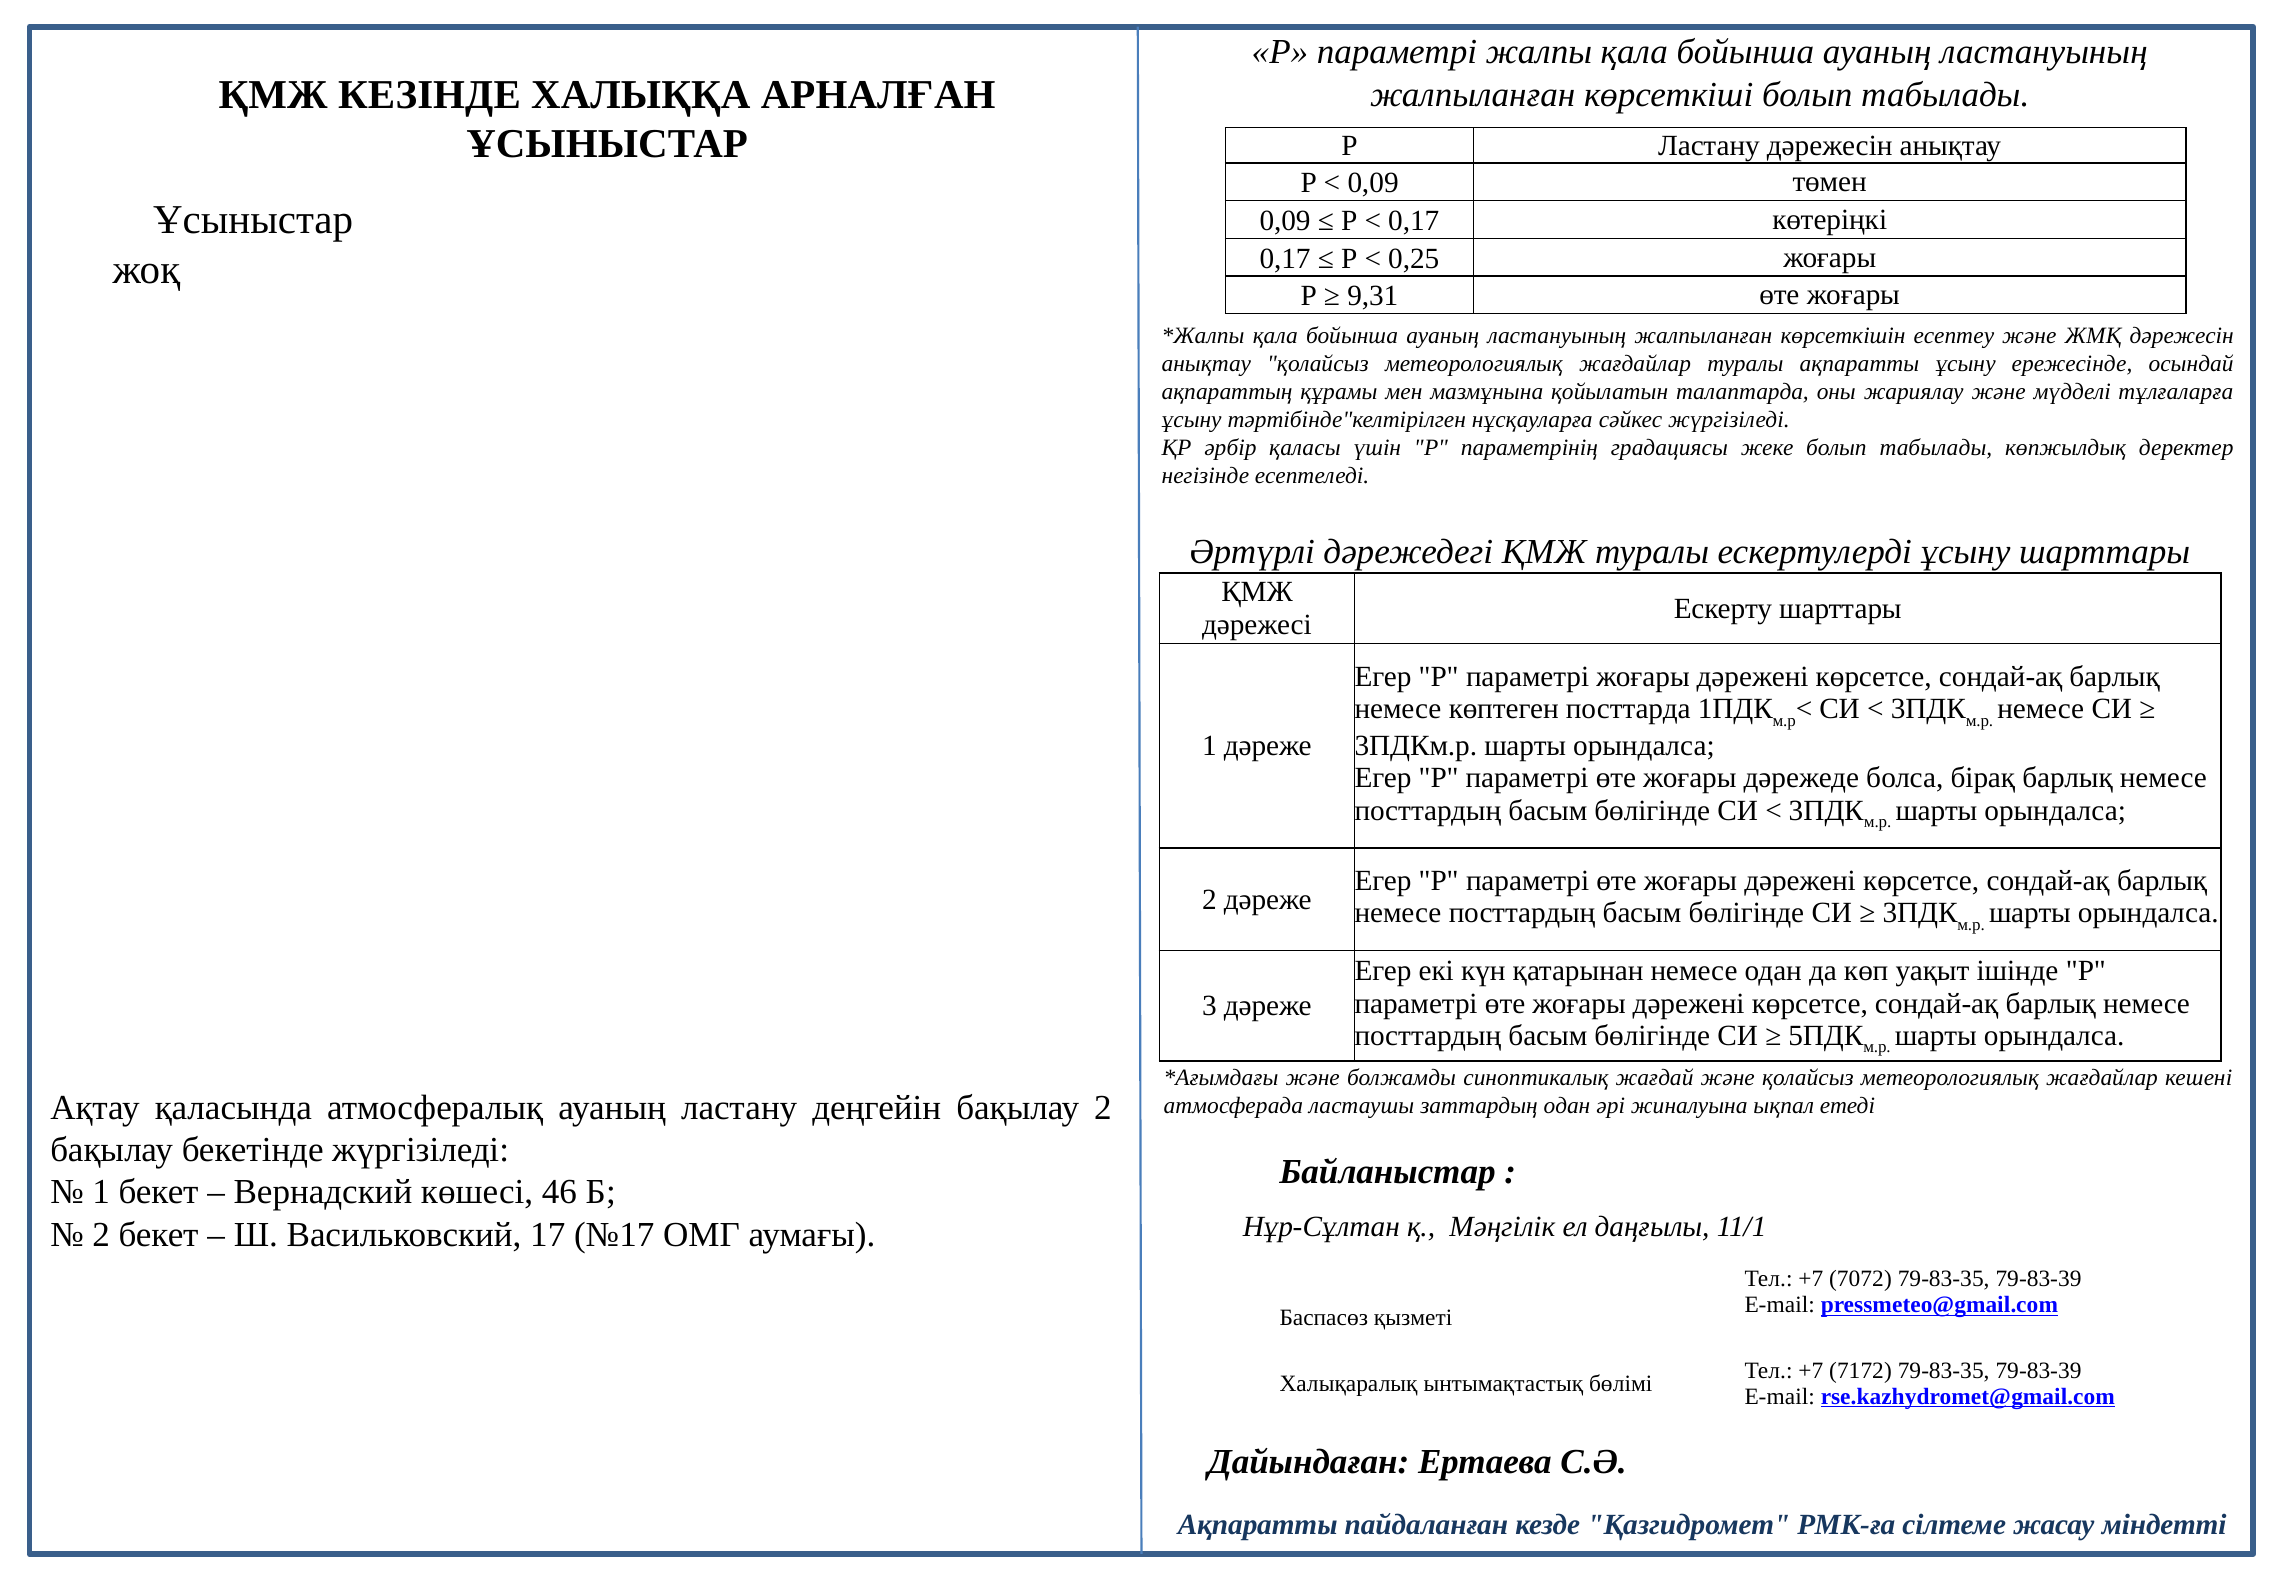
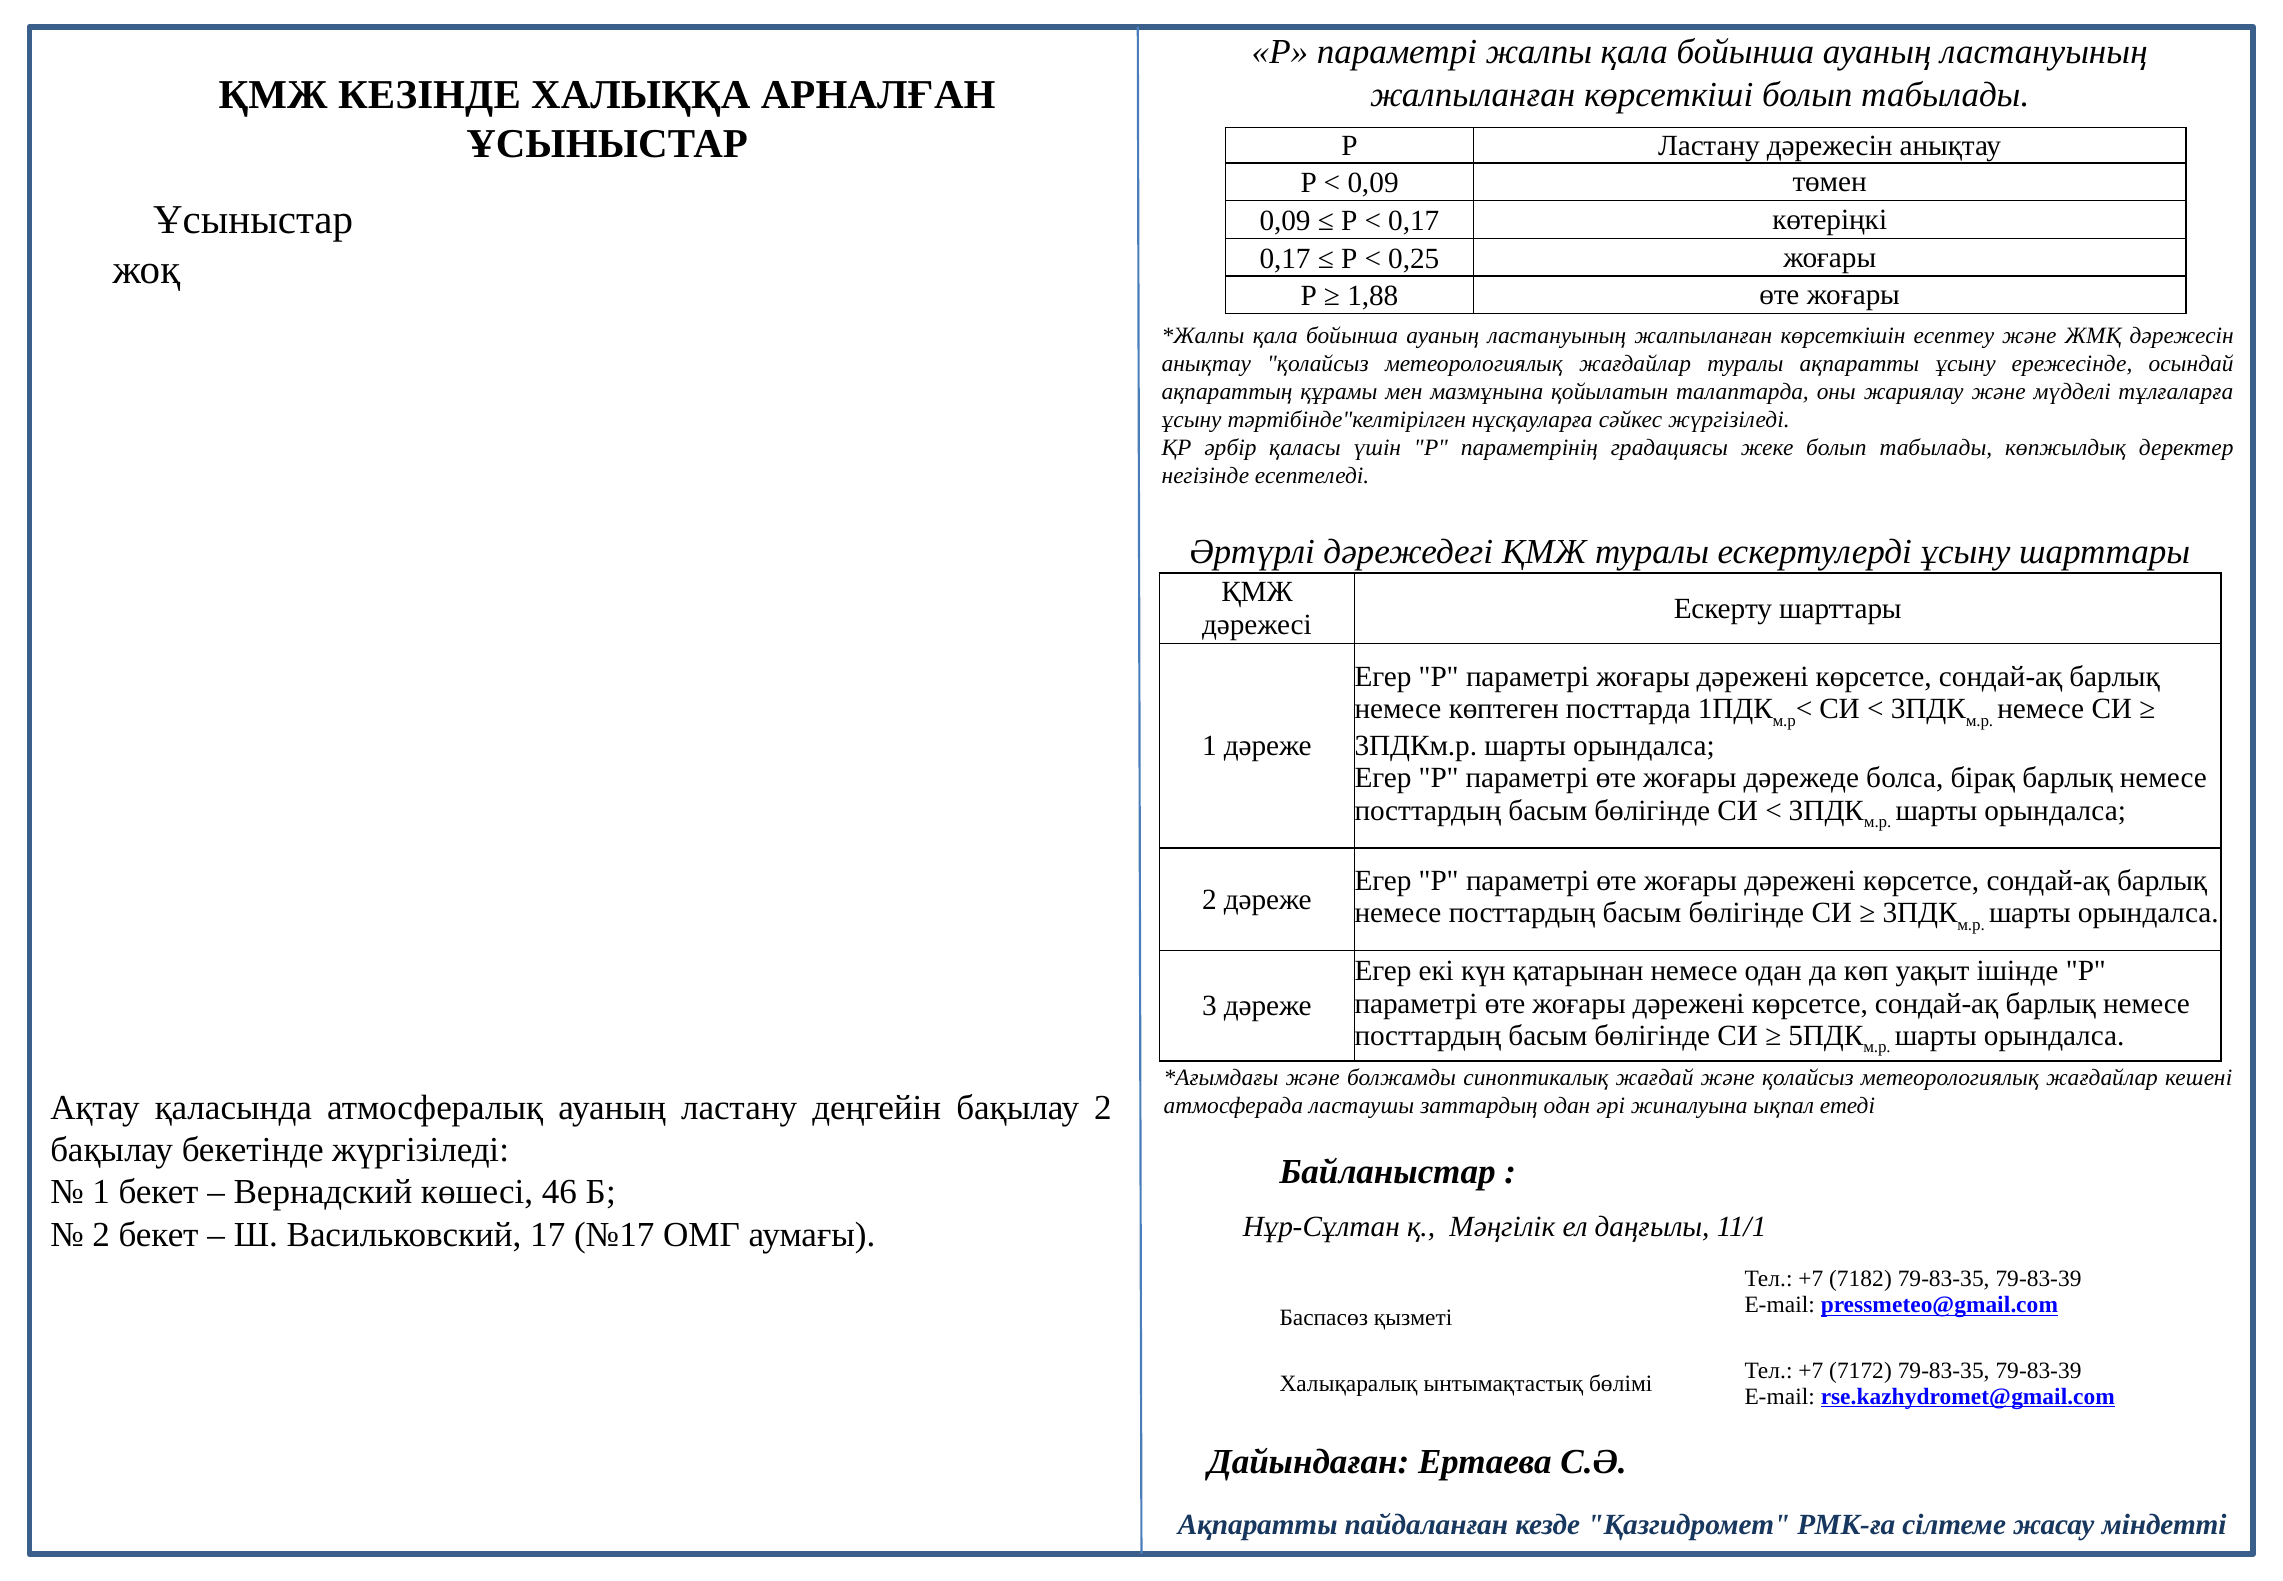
9,31: 9,31 -> 1,88
7072: 7072 -> 7182
